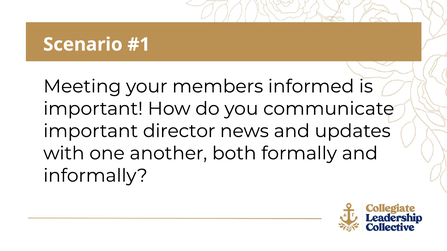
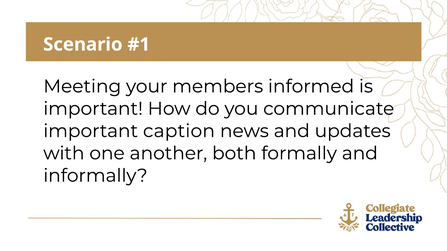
director: director -> caption
